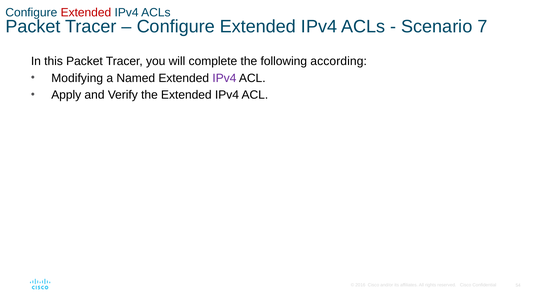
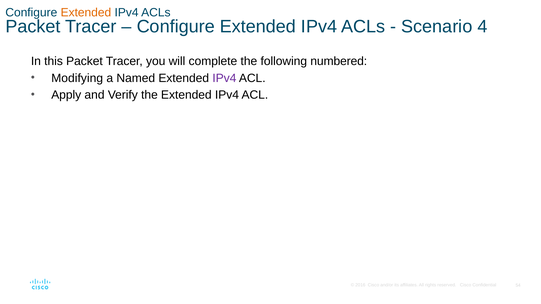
Extended at (86, 12) colour: red -> orange
7: 7 -> 4
according: according -> numbered
